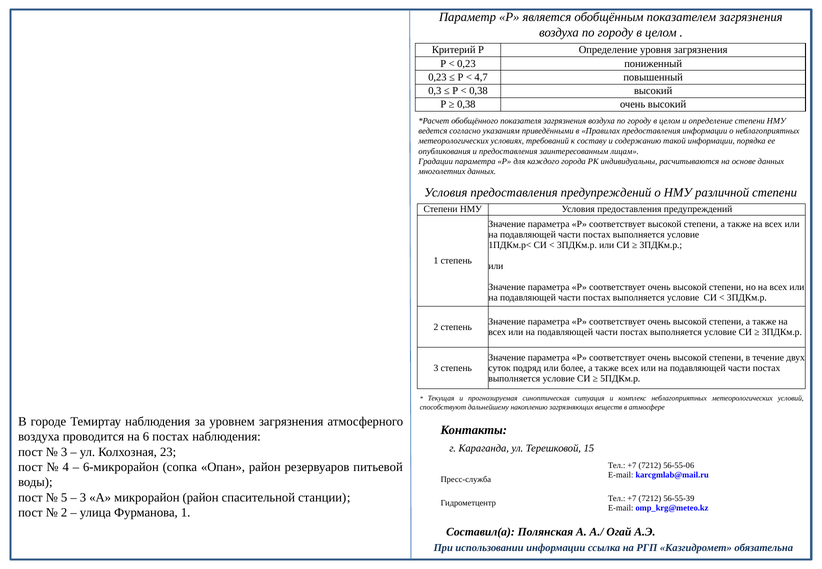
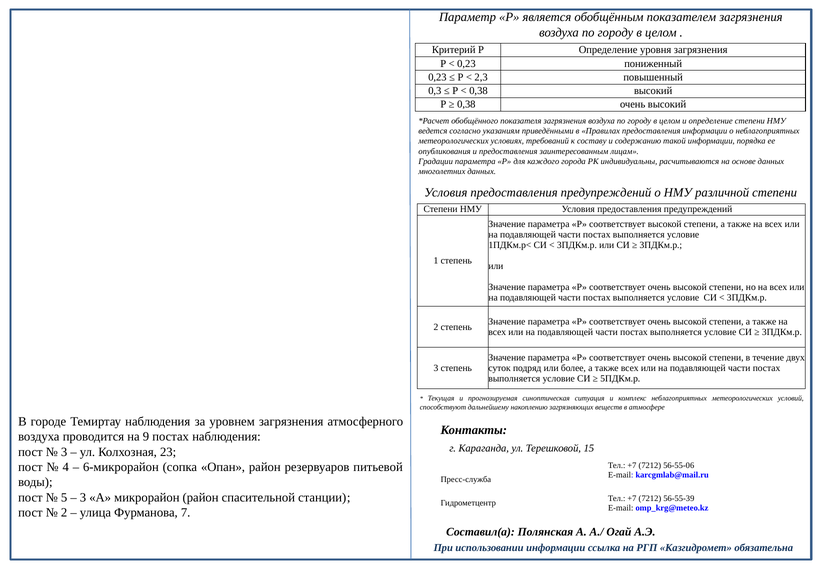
4,7: 4,7 -> 2,3
6: 6 -> 9
Фурманова 1: 1 -> 7
